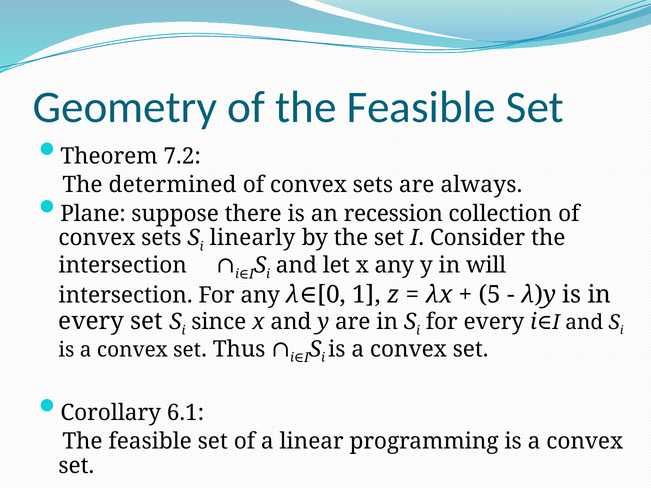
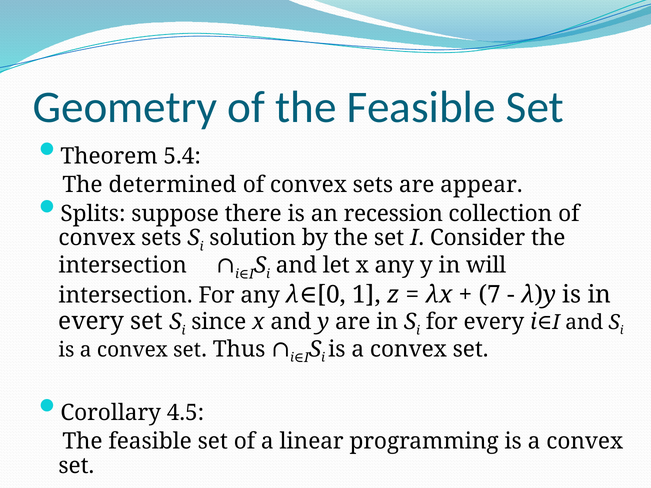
7.2: 7.2 -> 5.4
always: always -> appear
Plane: Plane -> Splits
linearly: linearly -> solution
5: 5 -> 7
6.1: 6.1 -> 4.5
